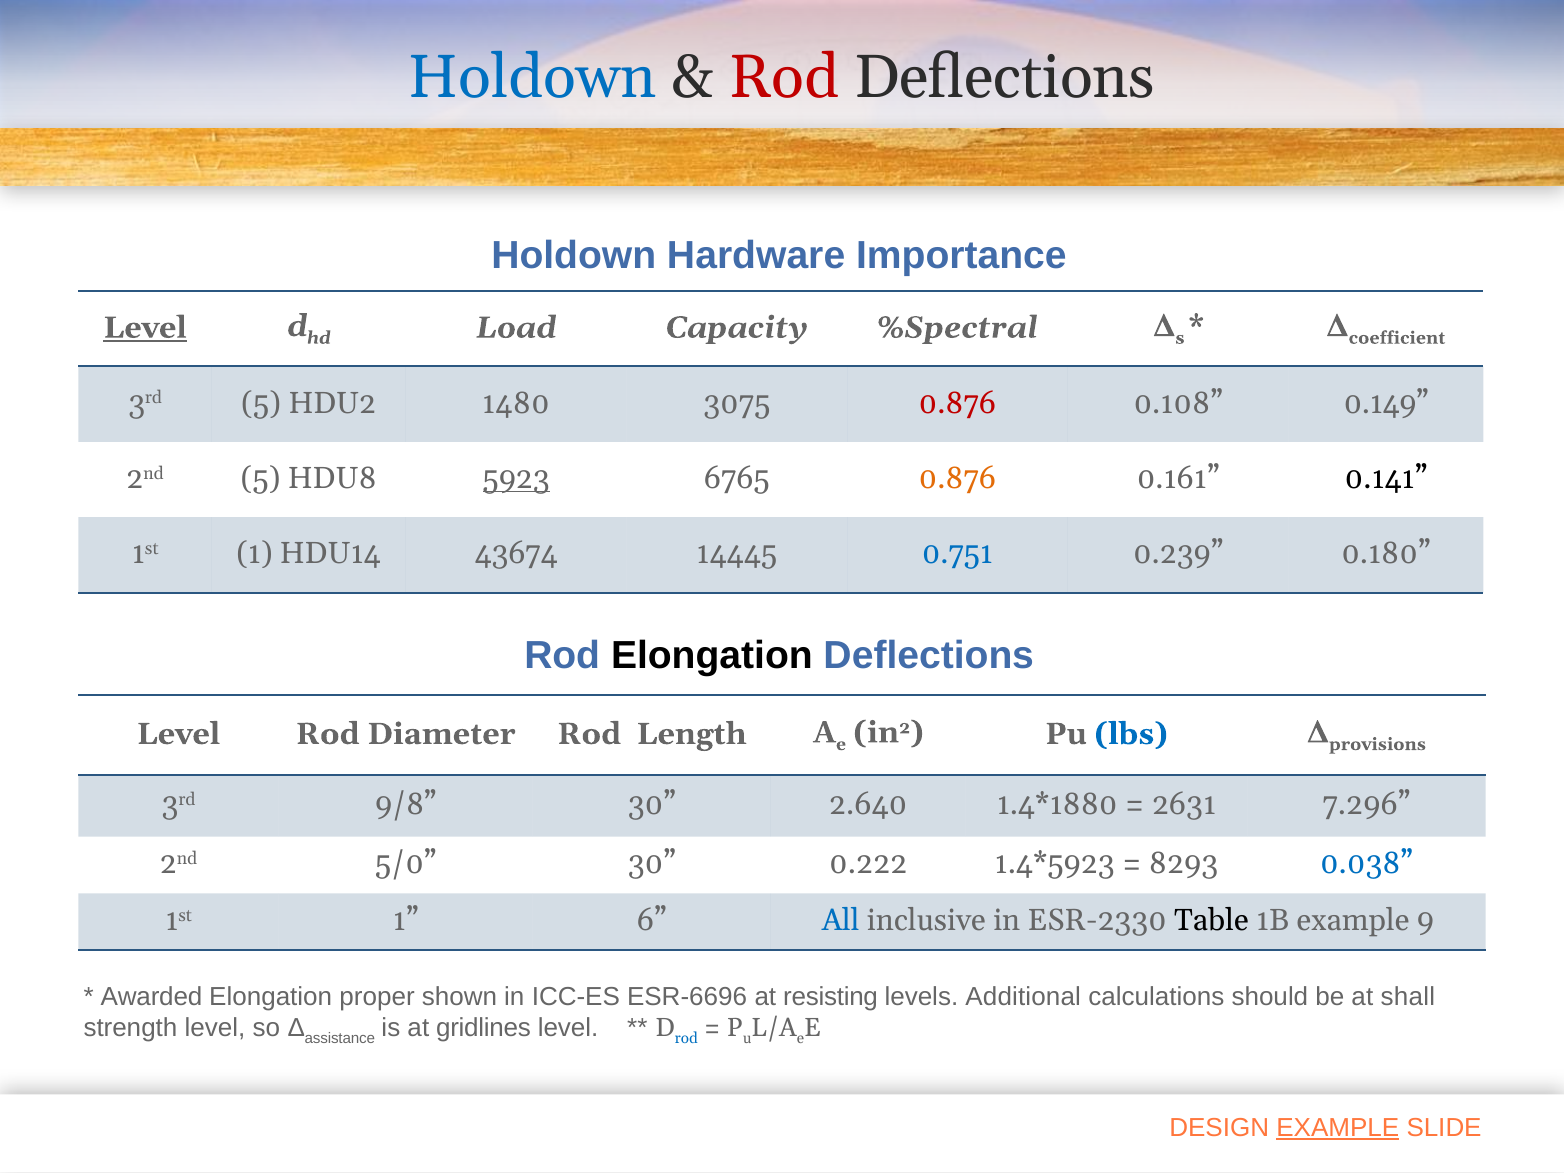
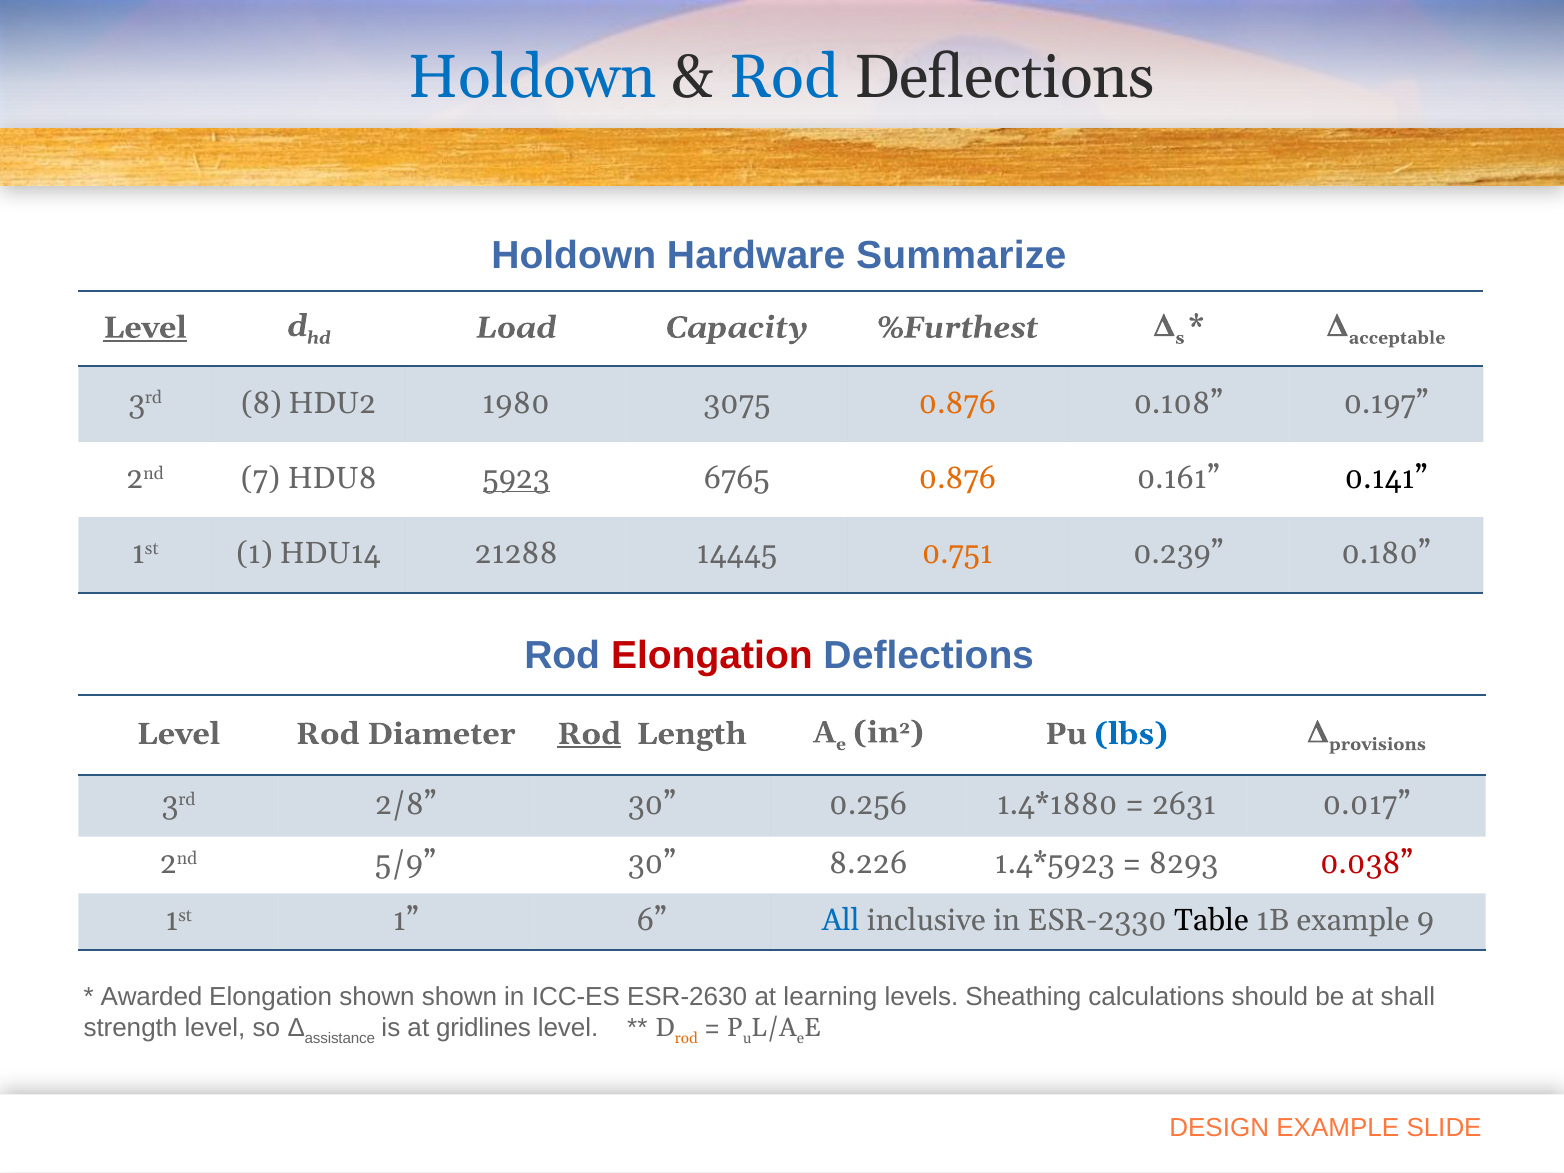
Rod at (784, 78) colour: red -> blue
Importance: Importance -> Summarize
%Spectral: %Spectral -> %Furthest
coefficient: coefficient -> acceptable
3rd 5: 5 -> 8
1480: 1480 -> 1980
0.876 at (957, 403) colour: red -> orange
0.149: 0.149 -> 0.197
2nd 5: 5 -> 7
43674: 43674 -> 21288
0.751 colour: blue -> orange
Elongation at (712, 656) colour: black -> red
Rod at (589, 734) underline: none -> present
9/8: 9/8 -> 2/8
2.640: 2.640 -> 0.256
7.296: 7.296 -> 0.017
5/0: 5/0 -> 5/9
0.222: 0.222 -> 8.226
0.038 colour: blue -> red
Elongation proper: proper -> shown
ESR-6696: ESR-6696 -> ESR-2630
resisting: resisting -> learning
Additional: Additional -> Sheathing
rod at (686, 1038) colour: blue -> orange
EXAMPLE at (1338, 1128) underline: present -> none
